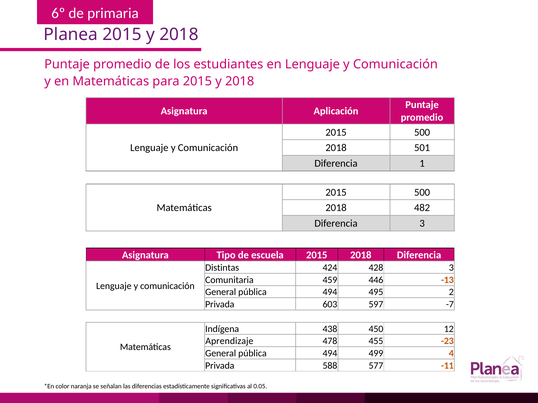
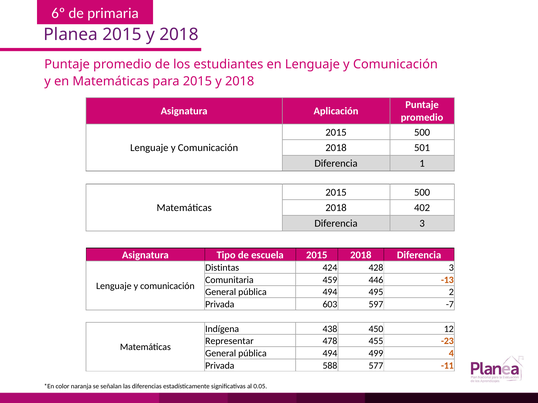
482: 482 -> 402
Aprendizaje: Aprendizaje -> Representar
